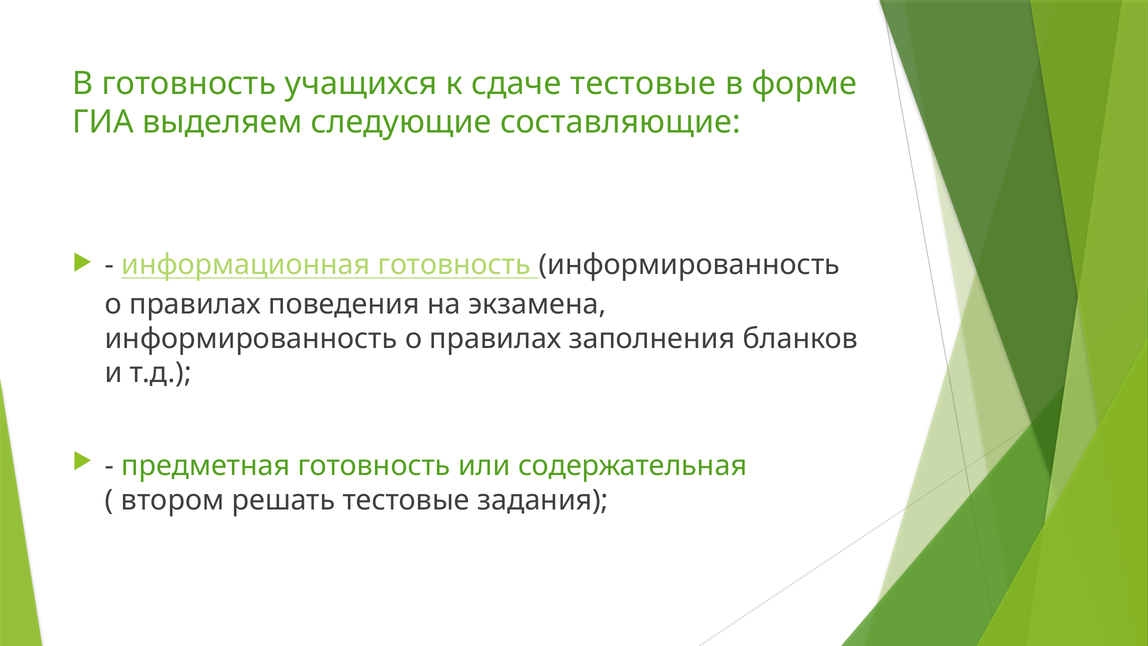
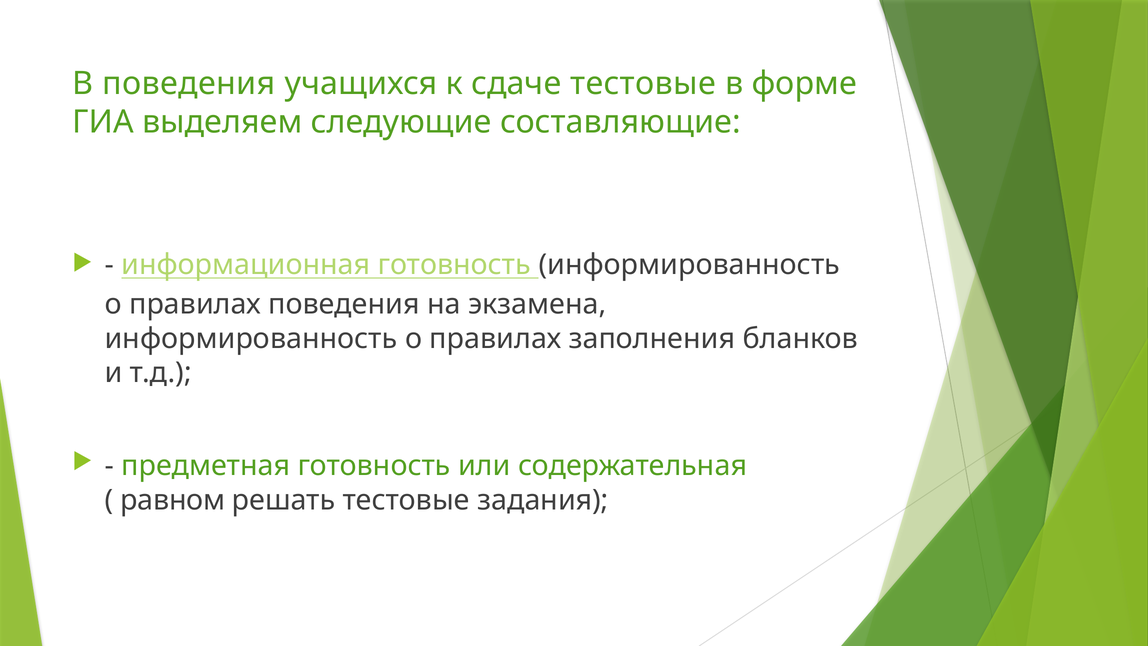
В готовность: готовность -> поведения
втором: втором -> равном
